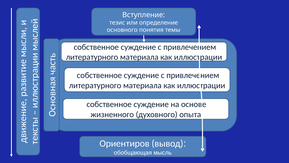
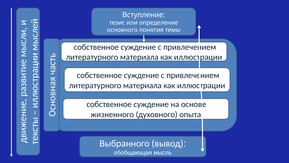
Ориентиров: Ориентиров -> Выбранного
